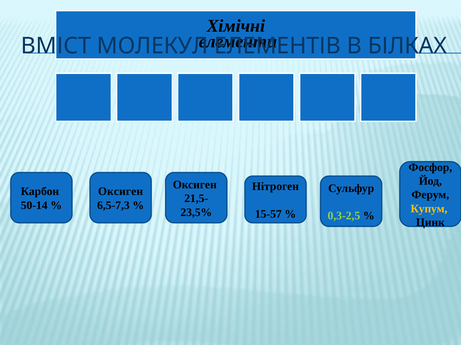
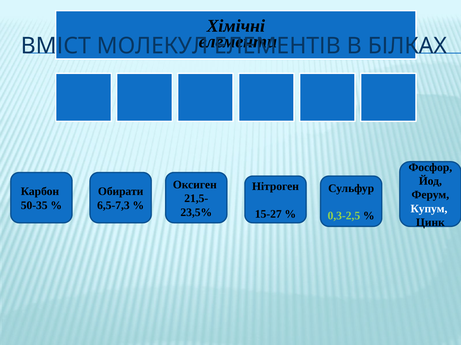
Оксиген at (121, 192): Оксиген -> Обирати
50-14: 50-14 -> 50-35
Купум colour: yellow -> white
15-57: 15-57 -> 15-27
